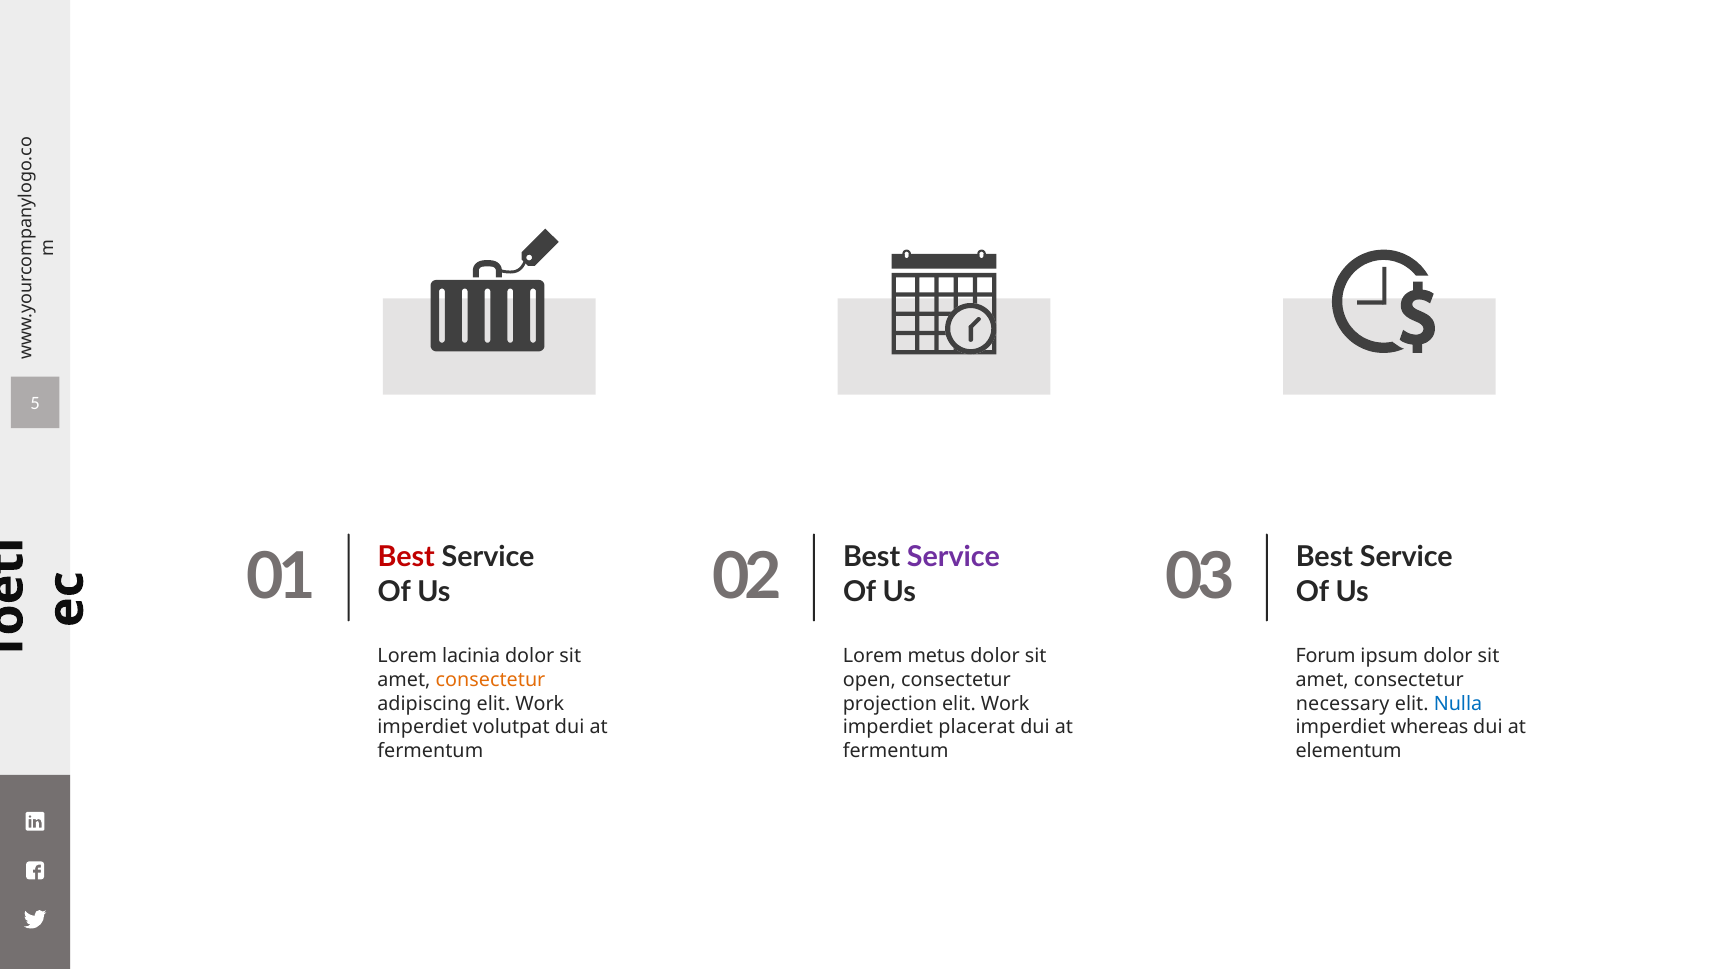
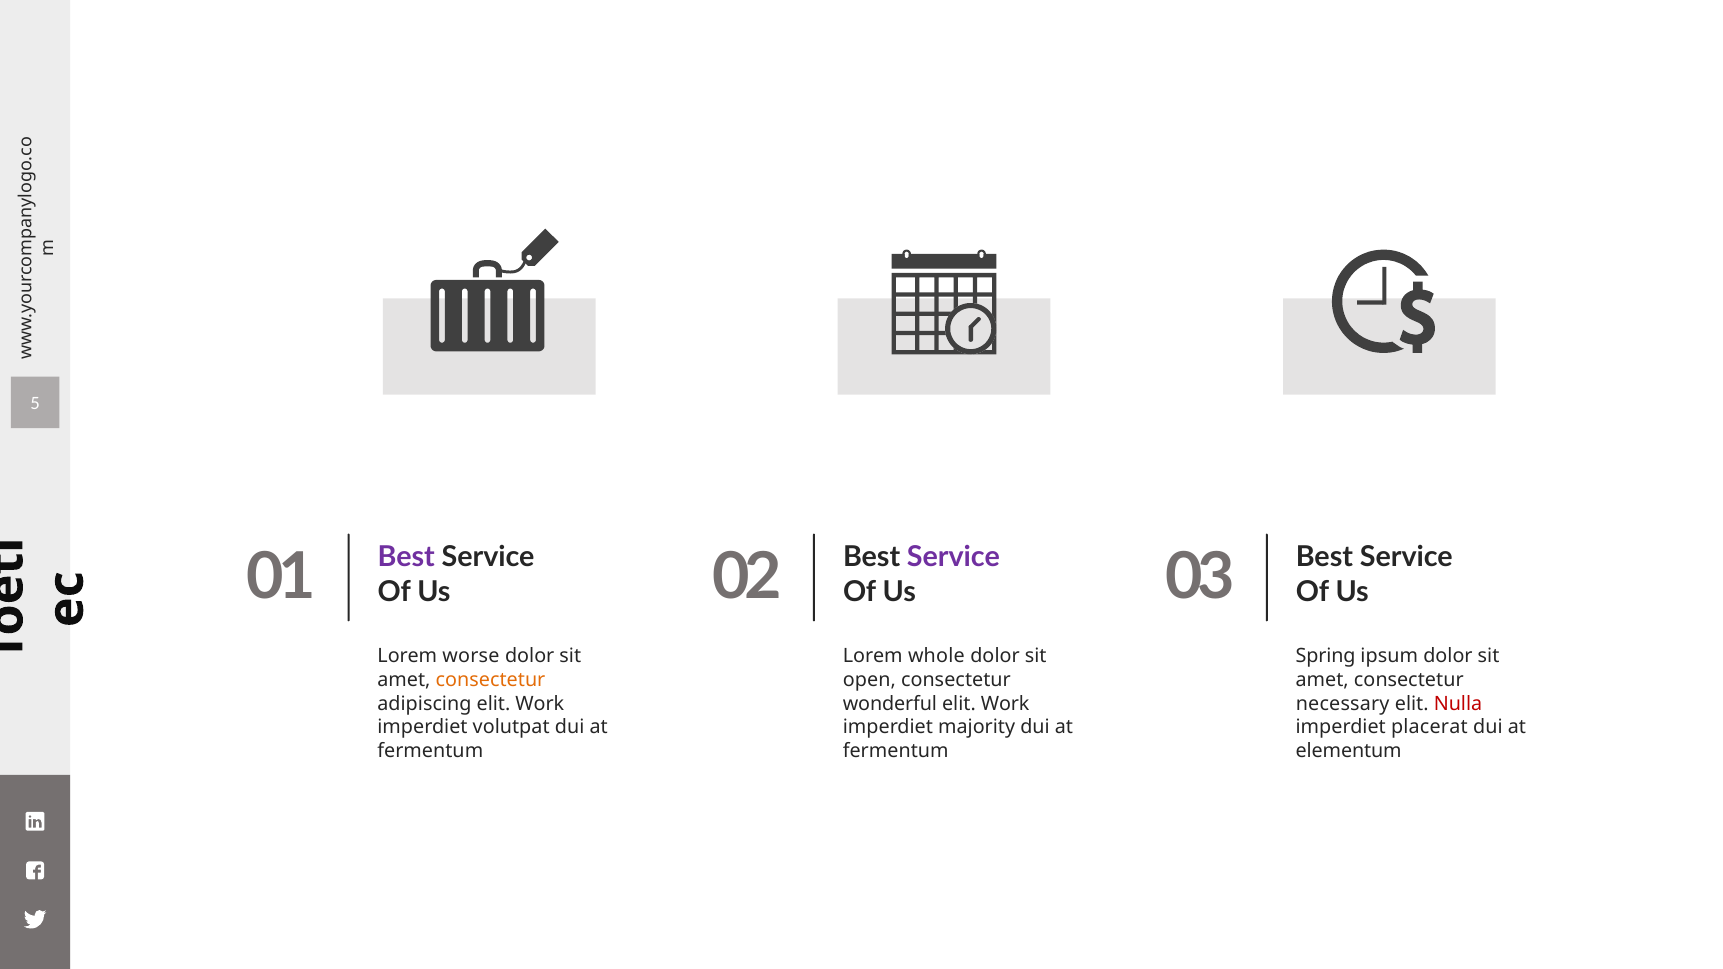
Best at (406, 557) colour: red -> purple
lacinia: lacinia -> worse
metus: metus -> whole
Forum: Forum -> Spring
projection: projection -> wonderful
Nulla colour: blue -> red
placerat: placerat -> majority
whereas: whereas -> placerat
